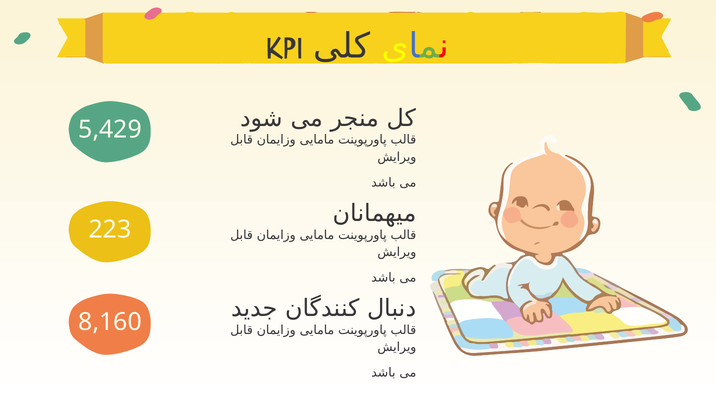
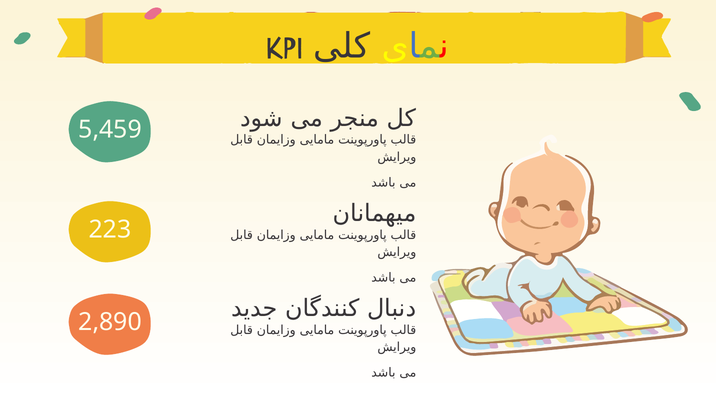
5,429: 5,429 -> 5,459
8,160: 8,160 -> 2,890
